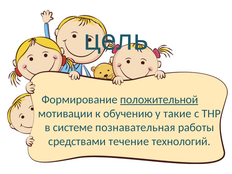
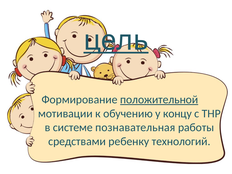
цель underline: none -> present
такие: такие -> концу
течение: течение -> ребенку
